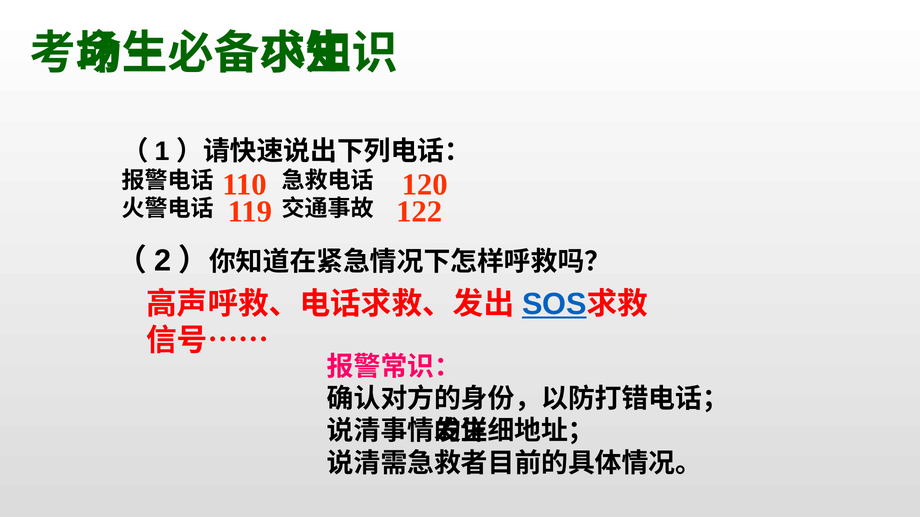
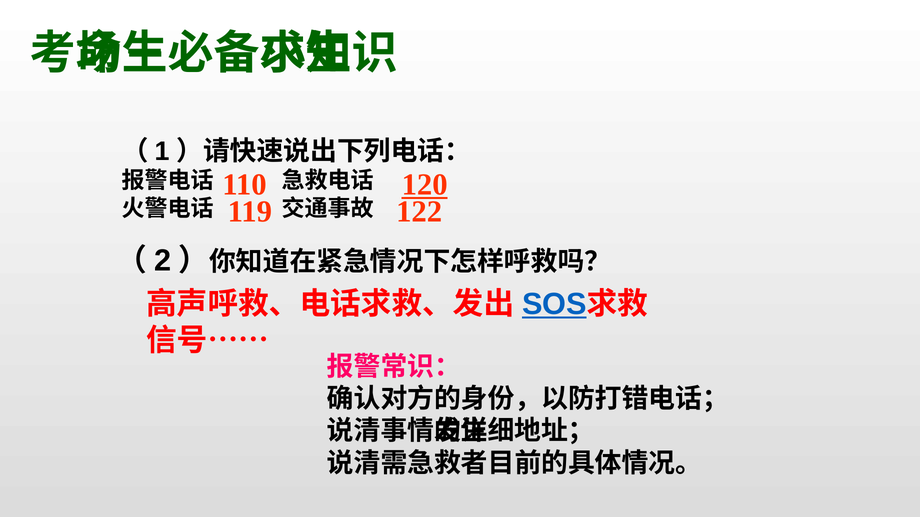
120 underline: none -> present
